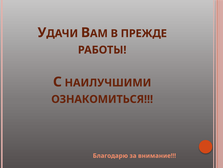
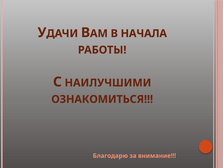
ПРЕЖДЕ: ПРЕЖДЕ -> НАЧАЛА
